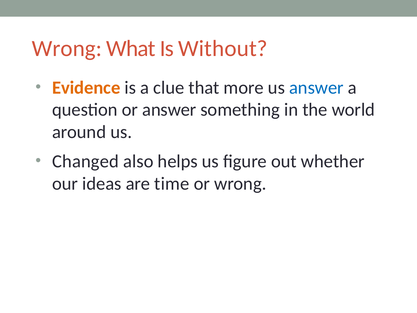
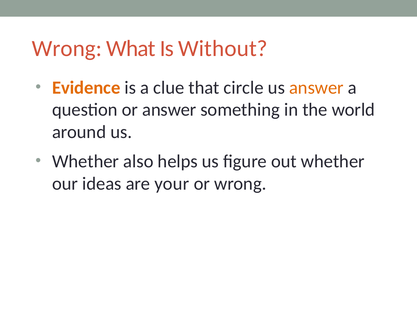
more: more -> circle
answer at (316, 87) colour: blue -> orange
Changed at (86, 161): Changed -> Whether
time: time -> your
